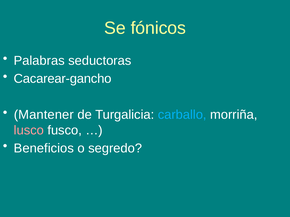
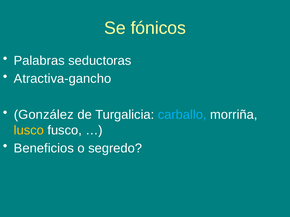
Cacarear-gancho: Cacarear-gancho -> Atractiva-gancho
Mantener: Mantener -> González
lusco colour: pink -> yellow
